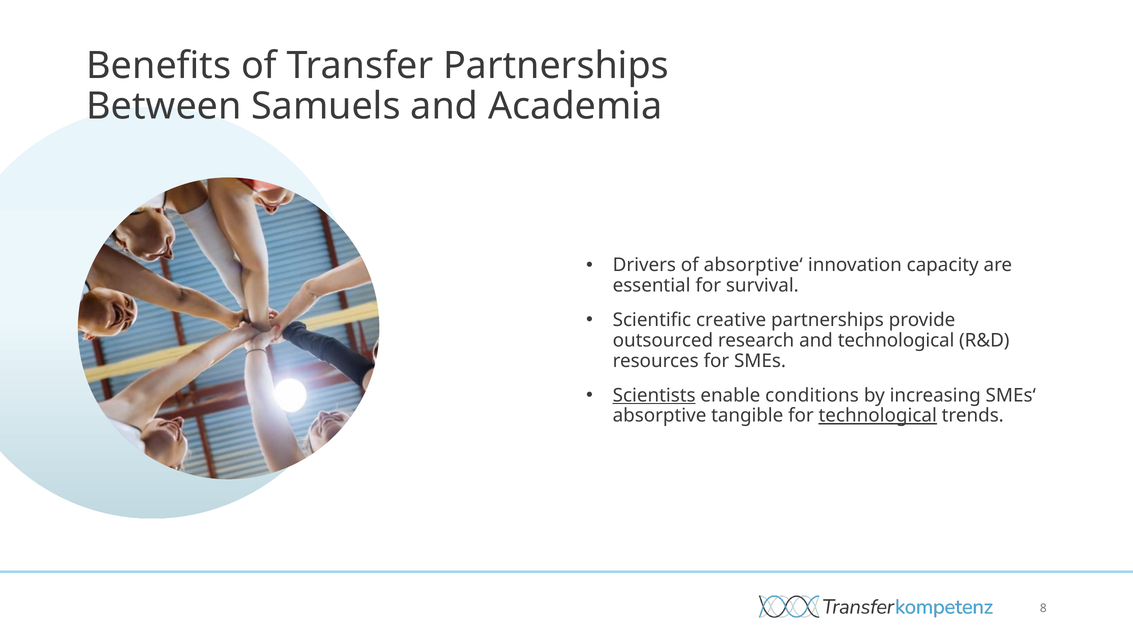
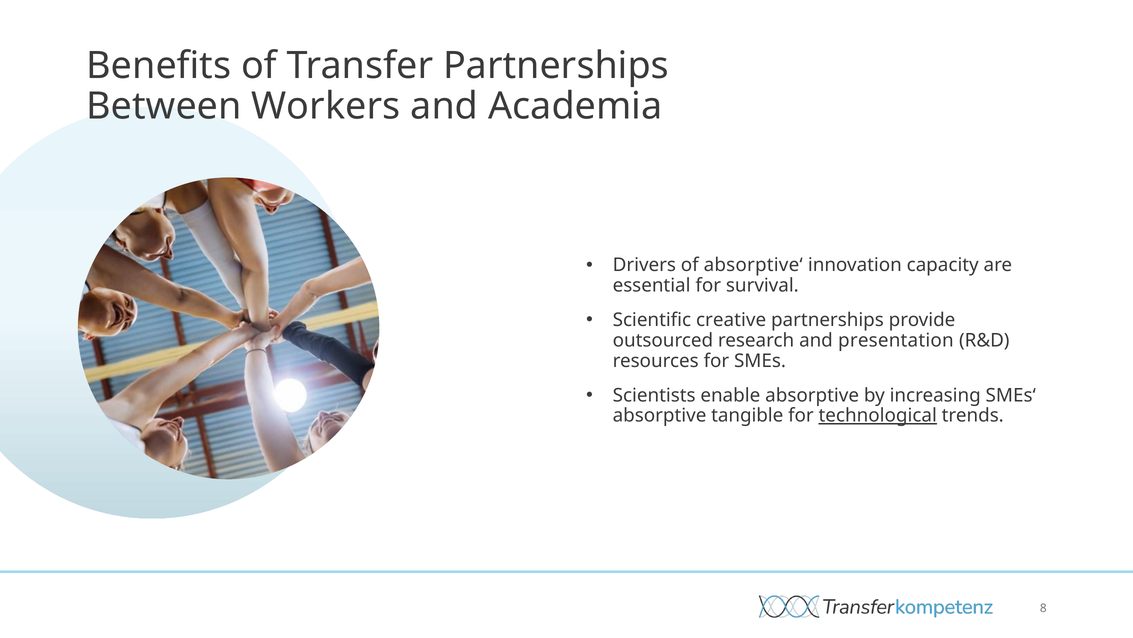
Samuels: Samuels -> Workers
and technological: technological -> presentation
Scientists underline: present -> none
enable conditions: conditions -> absorptive
